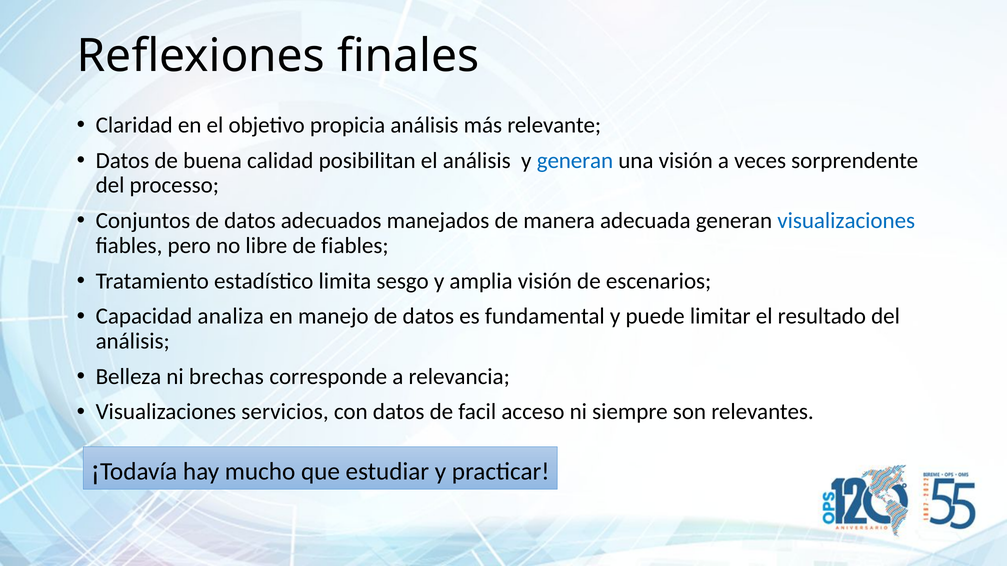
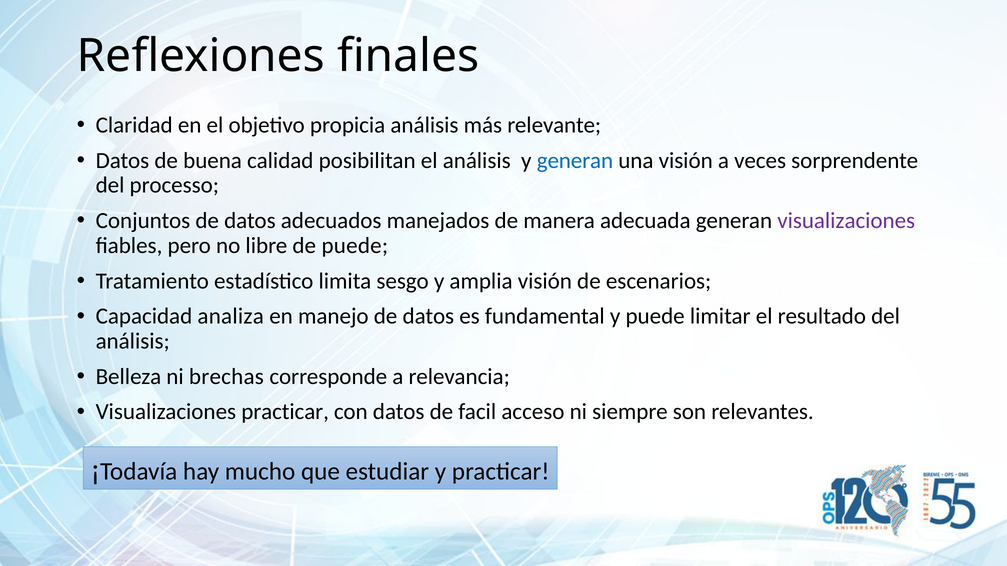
visualizaciones at (846, 221) colour: blue -> purple
de fiables: fiables -> puede
Visualizaciones servicios: servicios -> practicar
